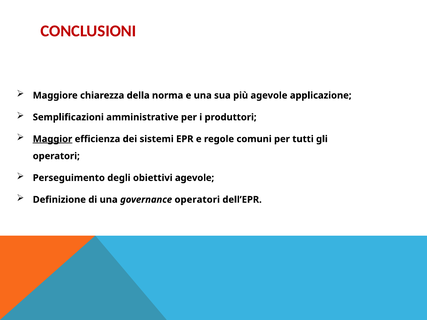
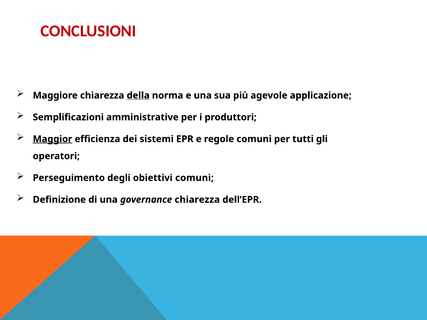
della underline: none -> present
obiettivi agevole: agevole -> comuni
governance operatori: operatori -> chiarezza
